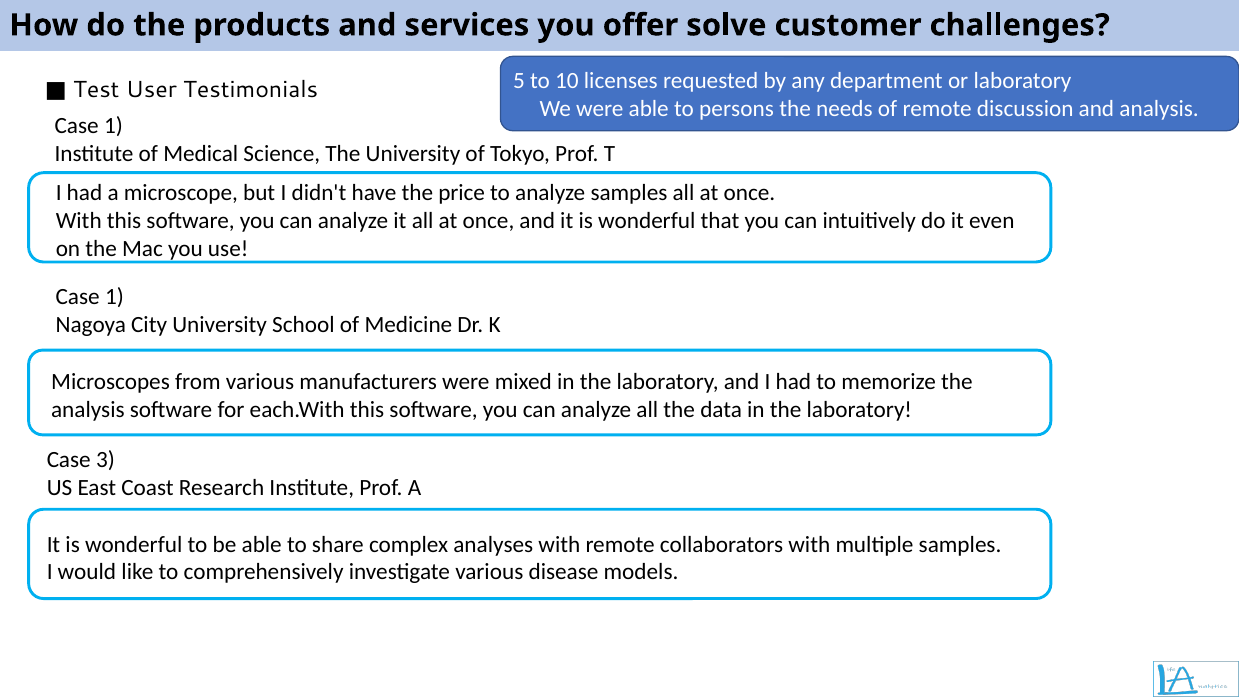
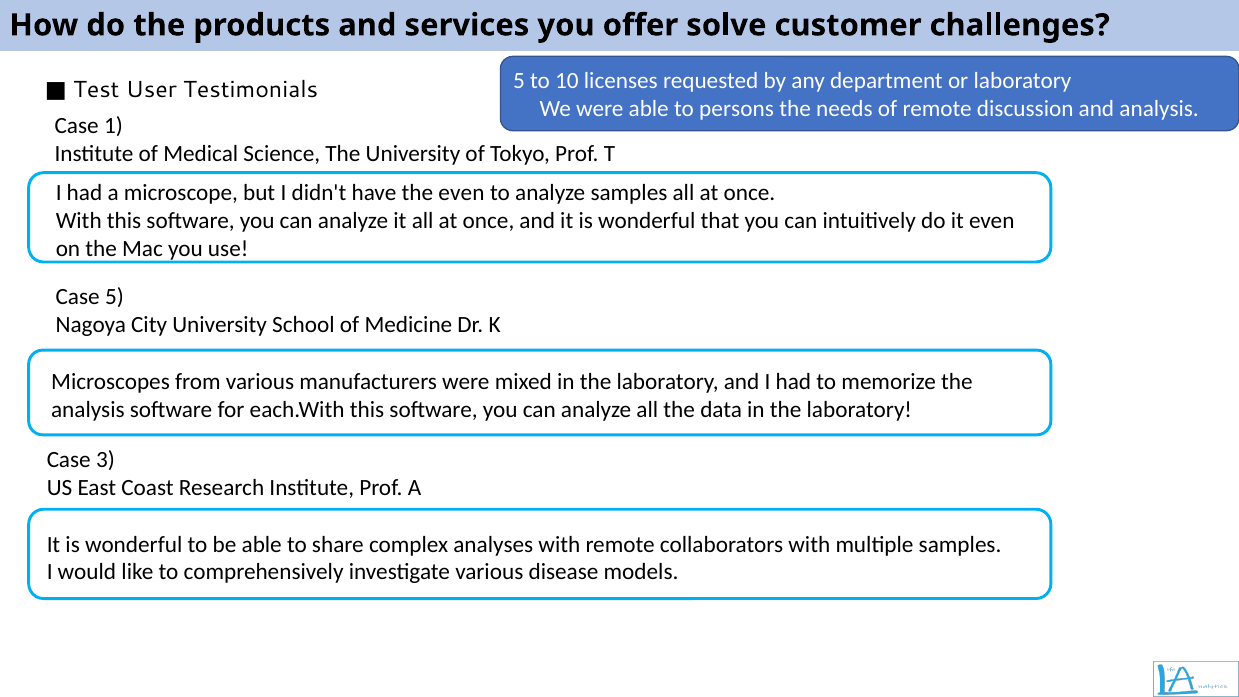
the price: price -> even
1 at (114, 297): 1 -> 5
